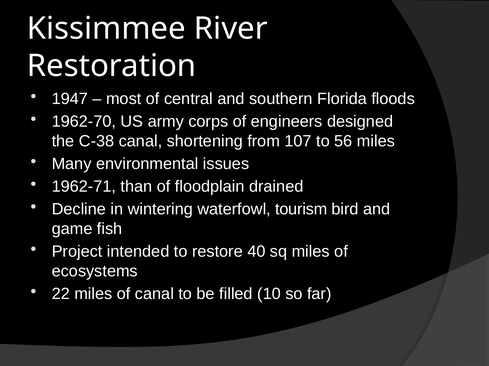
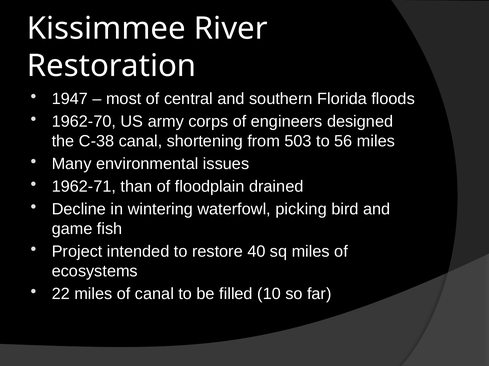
107: 107 -> 503
tourism: tourism -> picking
